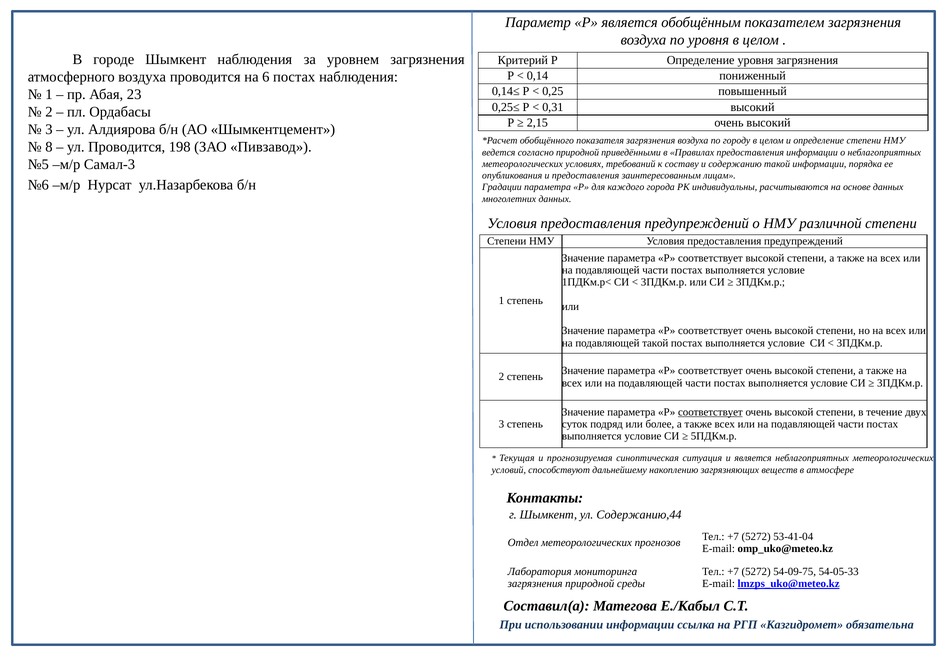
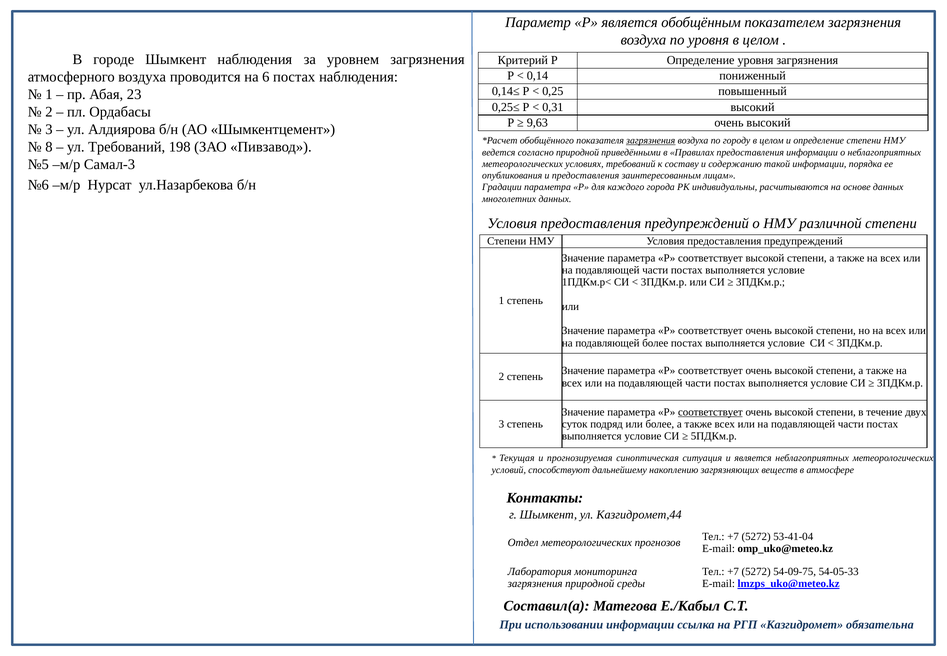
2,15: 2,15 -> 9,63
загрязнения at (651, 141) underline: none -> present
ул Проводится: Проводится -> Требований
подавляющей такой: такой -> более
Содержанию,44: Содержанию,44 -> Казгидромет,44
